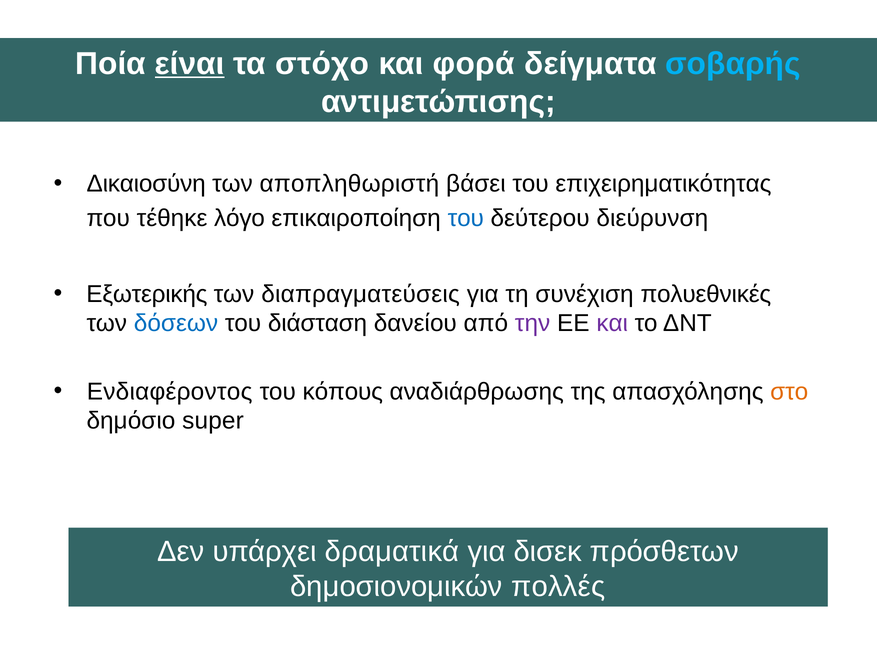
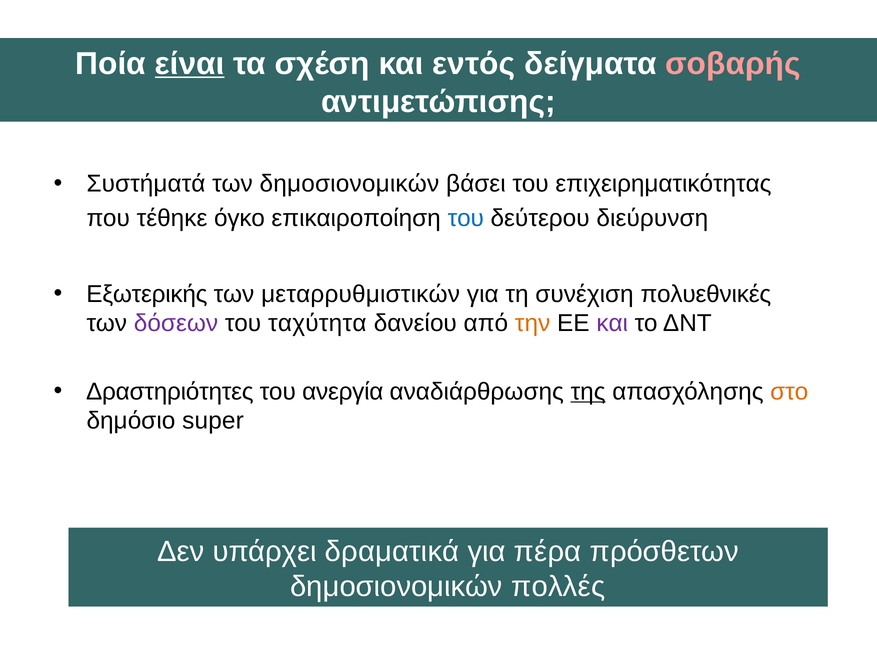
στόχο: στόχο -> σχέση
φορά: φορά -> εντός
σοβαρής colour: light blue -> pink
Δικαιοσύνη: Δικαιοσύνη -> Συστήματά
των αποπληθωριστή: αποπληθωριστή -> δημοσιονομικών
λόγο: λόγο -> όγκο
διαπραγματεύσεις: διαπραγματεύσεις -> μεταρρυθμιστικών
δόσεων colour: blue -> purple
διάσταση: διάσταση -> ταχύτητα
την colour: purple -> orange
Ενδιαφέροντος: Ενδιαφέροντος -> Δραστηριότητες
κόπους: κόπους -> ανεργία
της underline: none -> present
δισεκ: δισεκ -> πέρα
